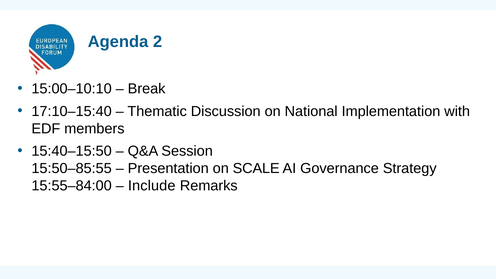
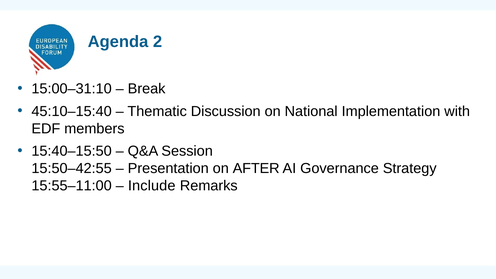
15:00–10:10: 15:00–10:10 -> 15:00–31:10
17:10–15:40: 17:10–15:40 -> 45:10–15:40
15:50–85:55: 15:50–85:55 -> 15:50–42:55
SCALE: SCALE -> AFTER
15:55–84:00: 15:55–84:00 -> 15:55–11:00
